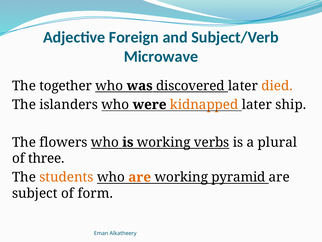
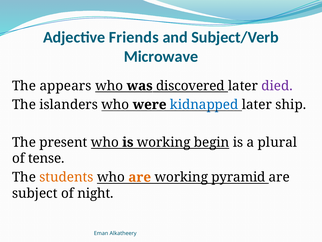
Foreign: Foreign -> Friends
together: together -> appears
died colour: orange -> purple
kidnapped colour: orange -> blue
flowers: flowers -> present
verbs: verbs -> begin
three: three -> tense
form: form -> night
